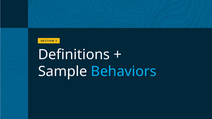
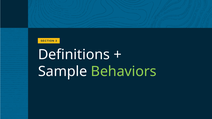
Behaviors colour: light blue -> light green
